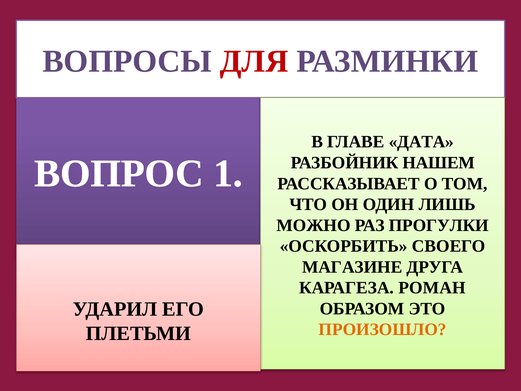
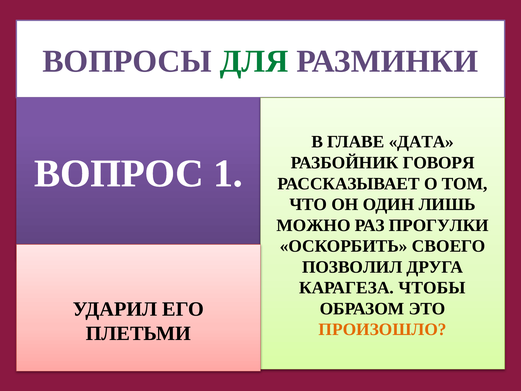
ДЛЯ colour: red -> green
НАШЕМ: НАШЕМ -> ГОВОРЯ
МАГАЗИНЕ: МАГАЗИНЕ -> ПОЗВОЛИЛ
РОМАН: РОМАН -> ЧТОБЫ
